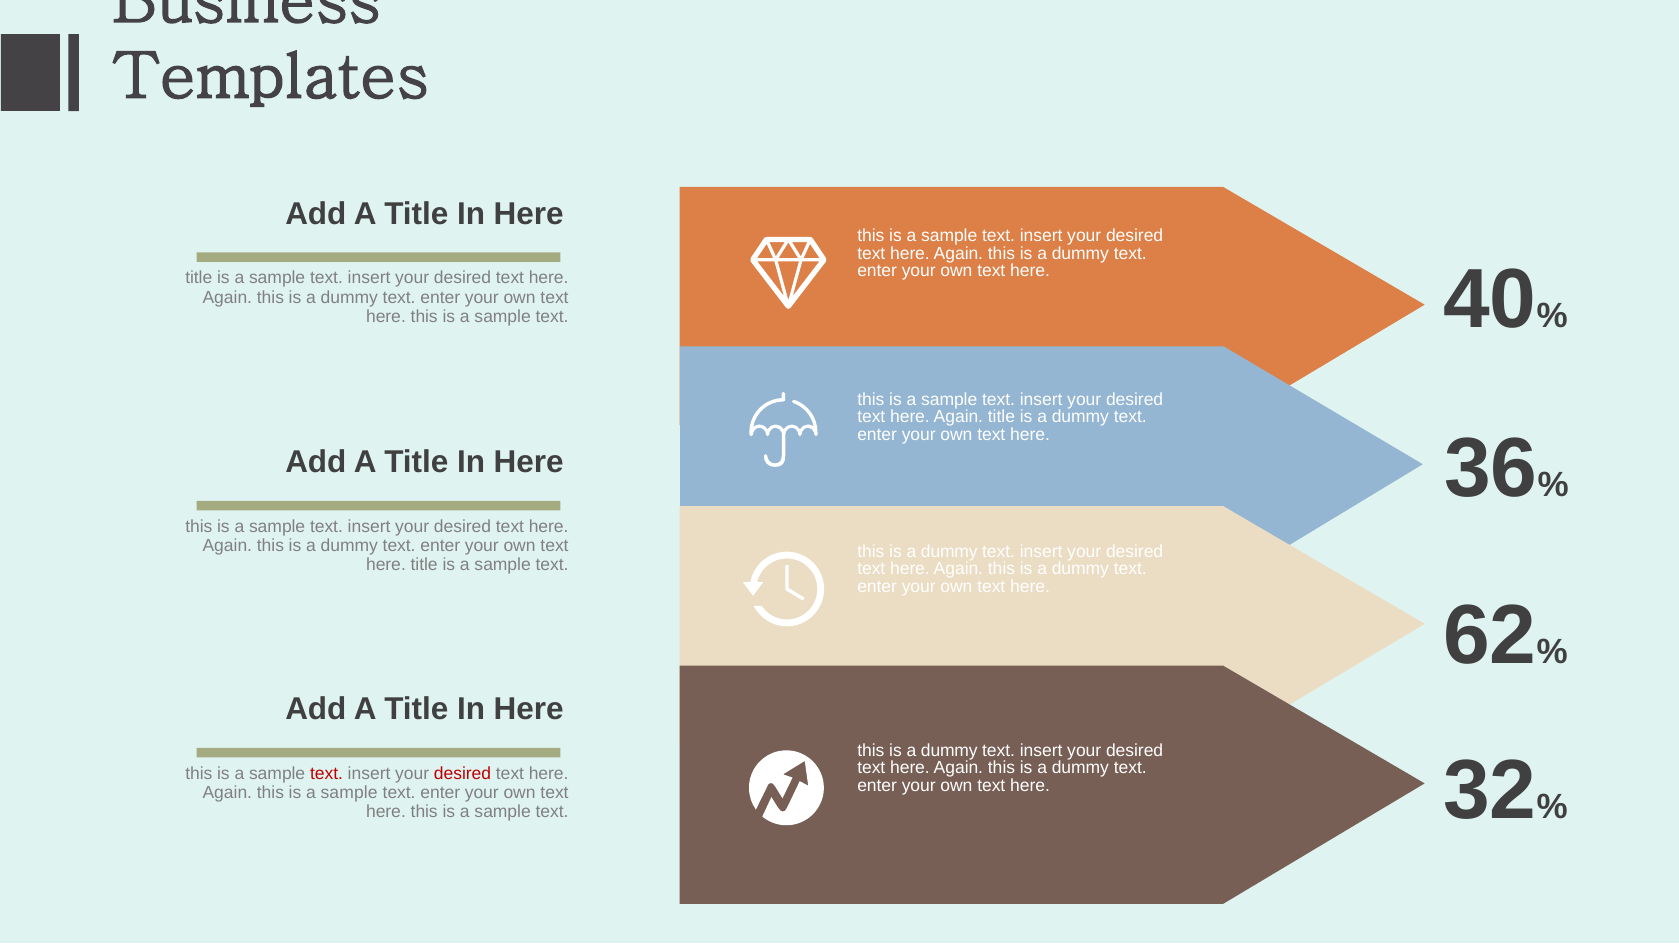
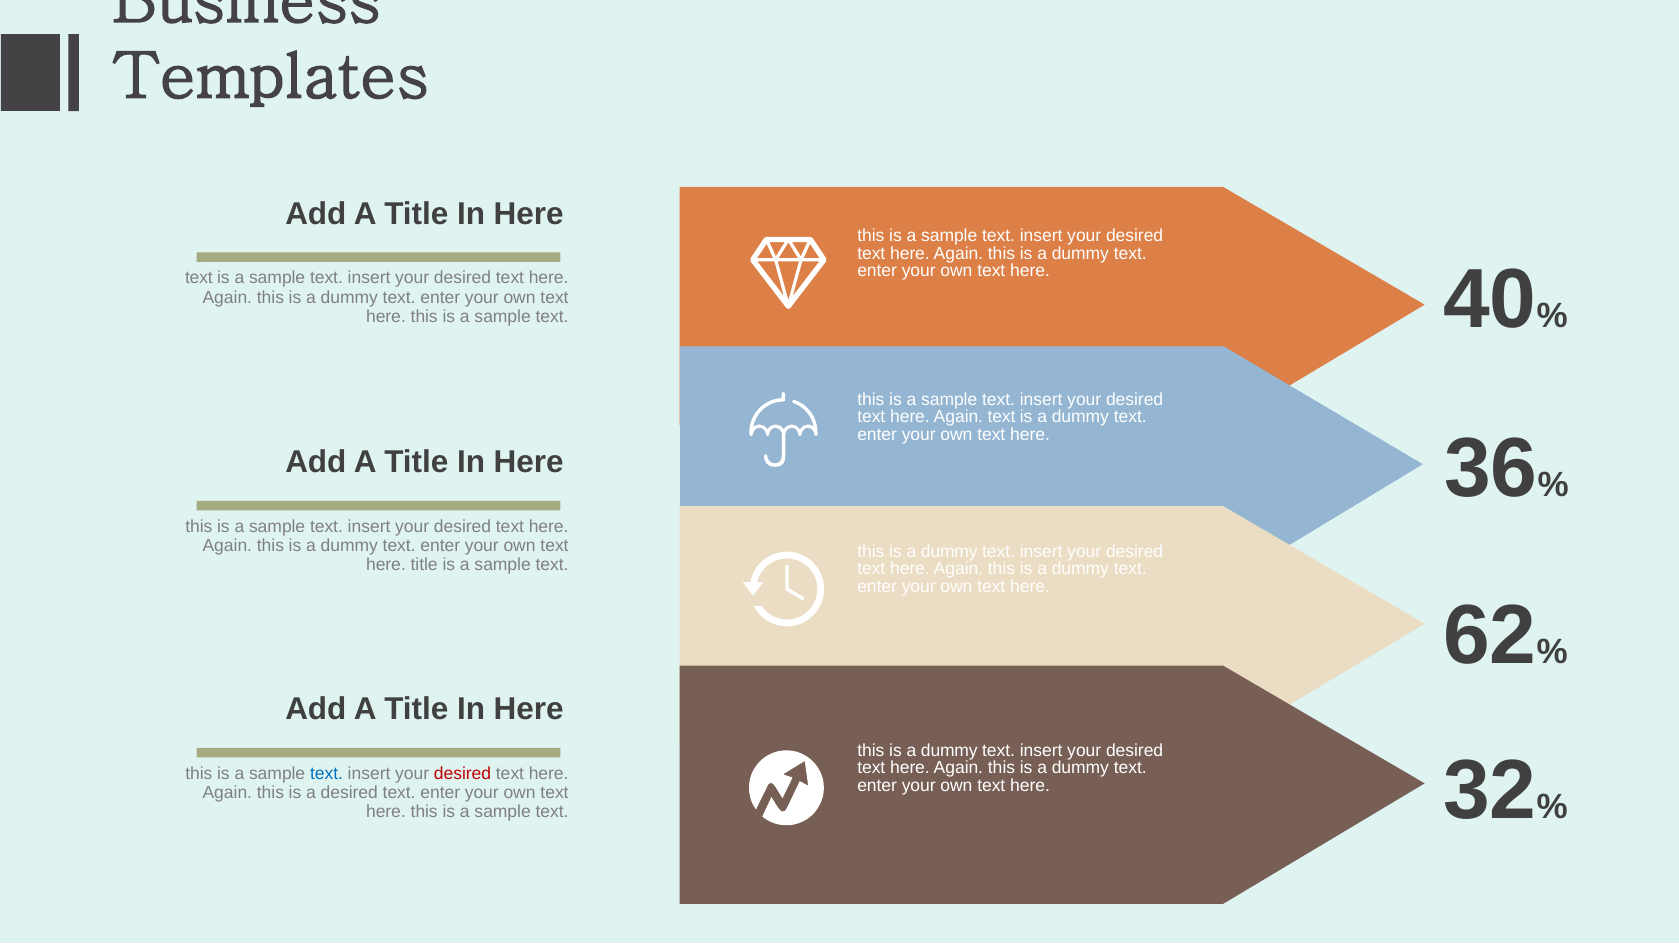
title at (199, 278): title -> text
Again title: title -> text
text at (327, 773) colour: red -> blue
sample at (349, 792): sample -> desired
